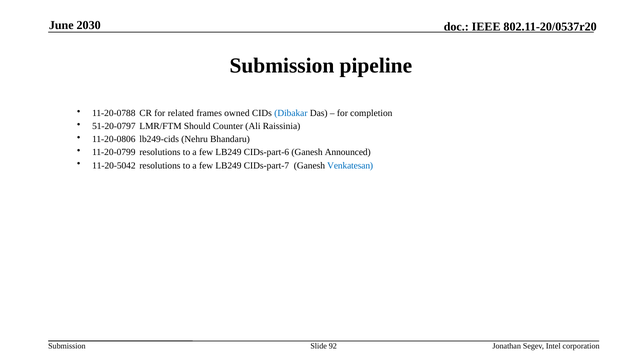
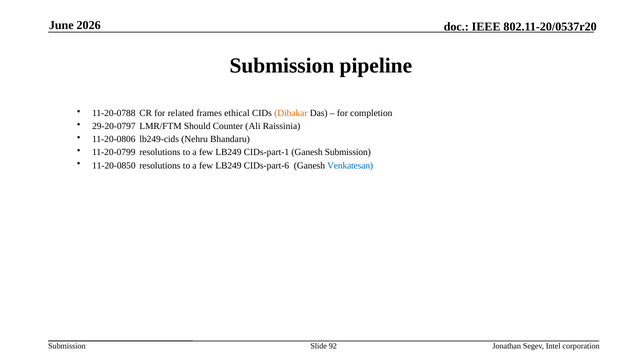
2030: 2030 -> 2026
owned: owned -> ethical
Dibakar colour: blue -> orange
51-20-0797: 51-20-0797 -> 29-20-0797
CIDs-part-6: CIDs-part-6 -> CIDs-part-1
Ganesh Announced: Announced -> Submission
11-20-5042: 11-20-5042 -> 11-20-0850
CIDs-part-7: CIDs-part-7 -> CIDs-part-6
